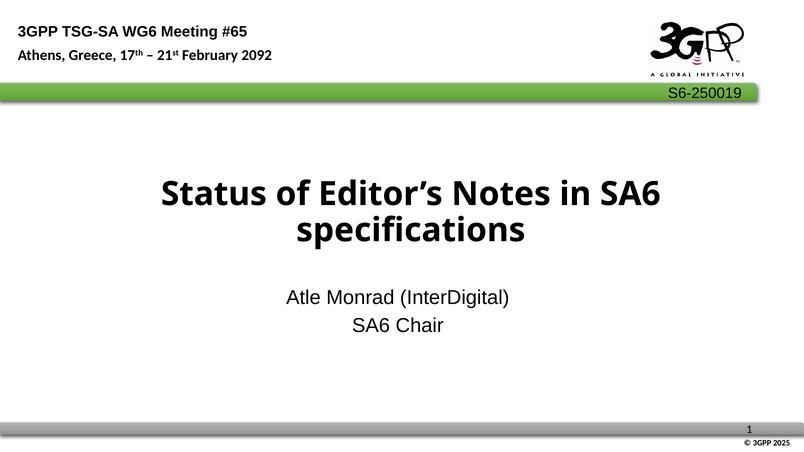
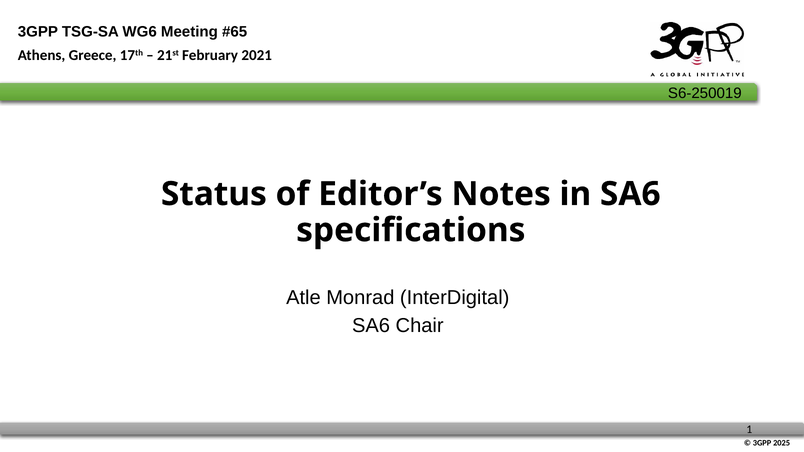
2092: 2092 -> 2021
